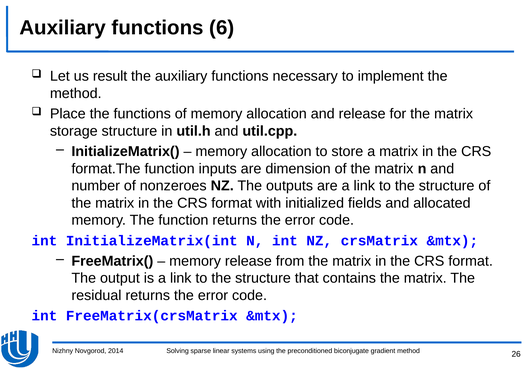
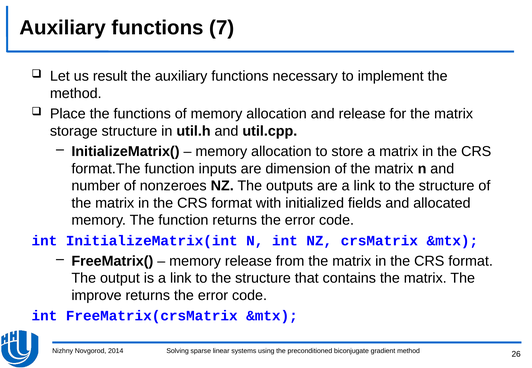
6: 6 -> 7
residual: residual -> improve
